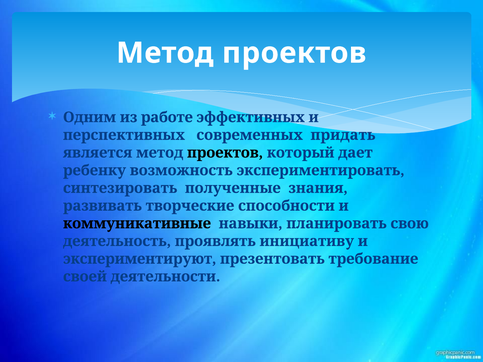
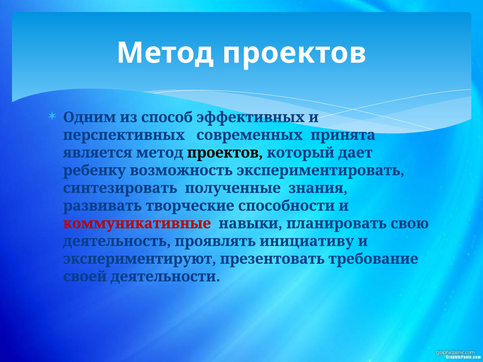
работе: работе -> способ
придать: придать -> принята
коммуникативные colour: black -> red
